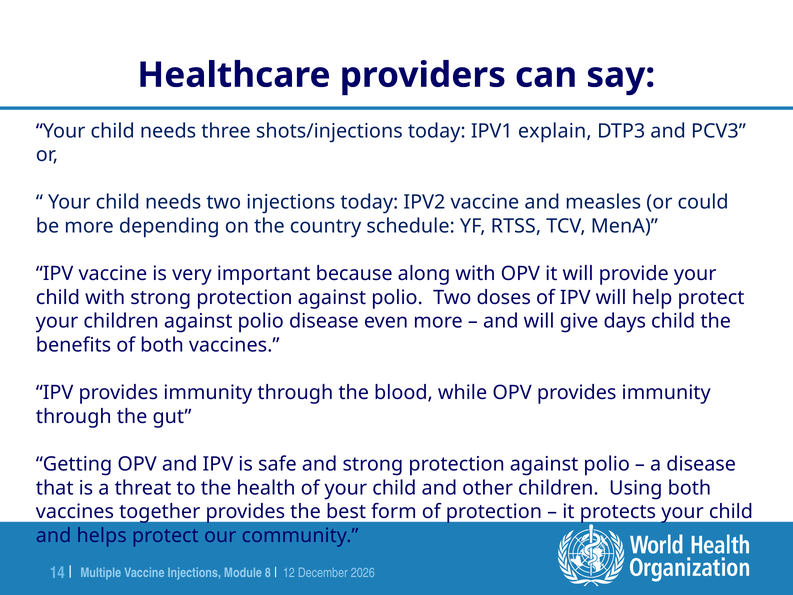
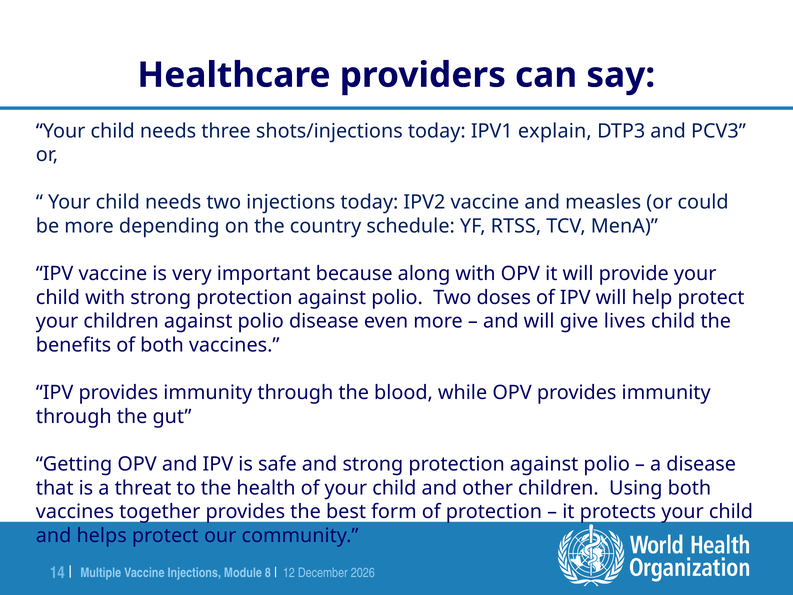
days: days -> lives
